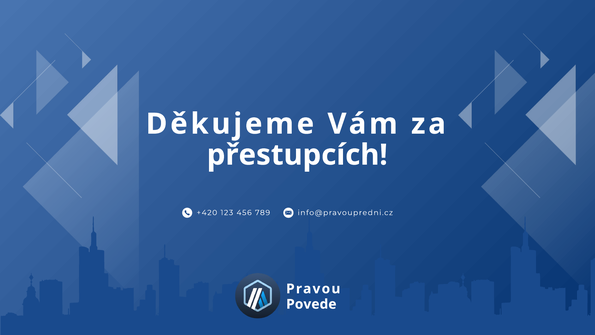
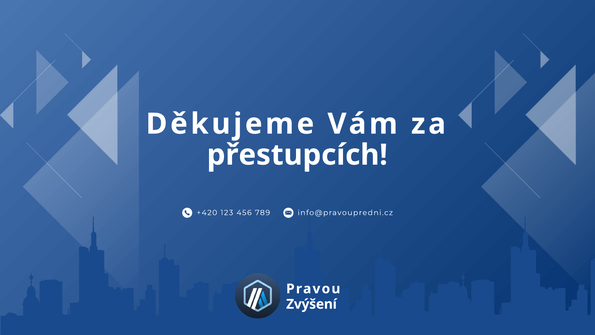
Povede: Povede -> Zvýšení
